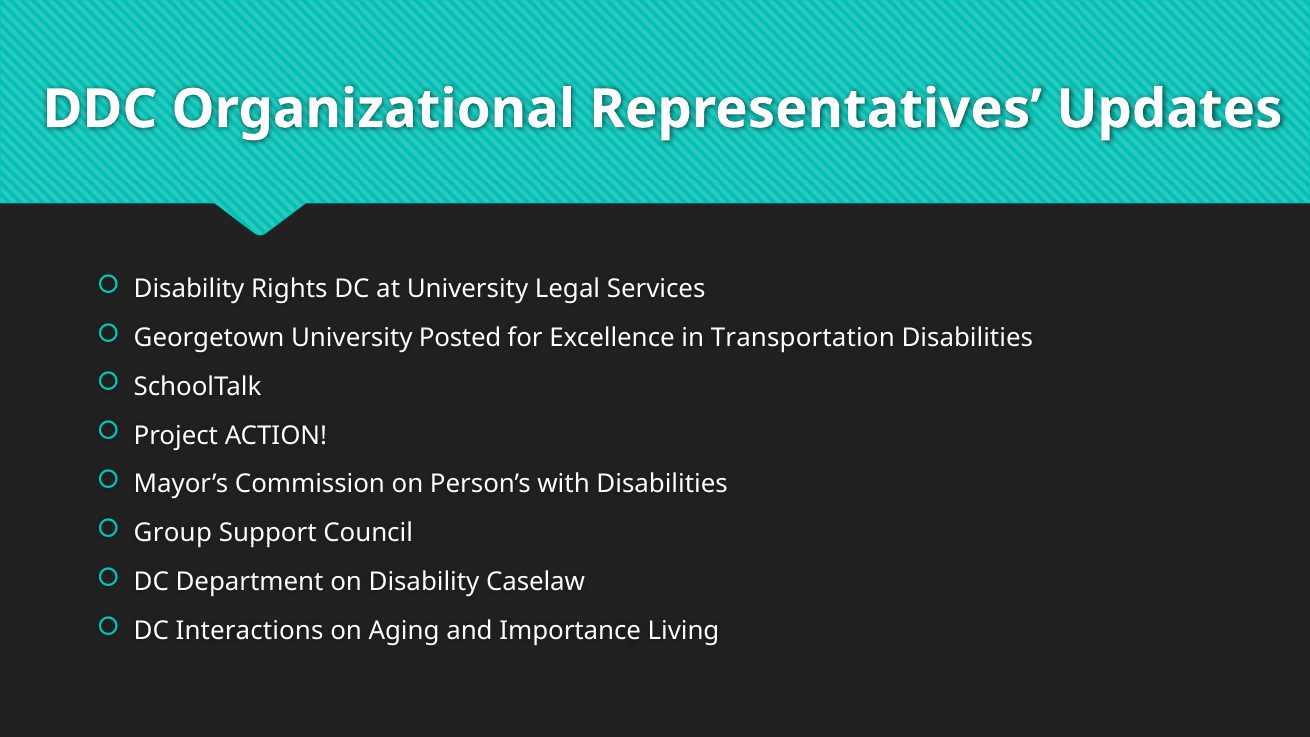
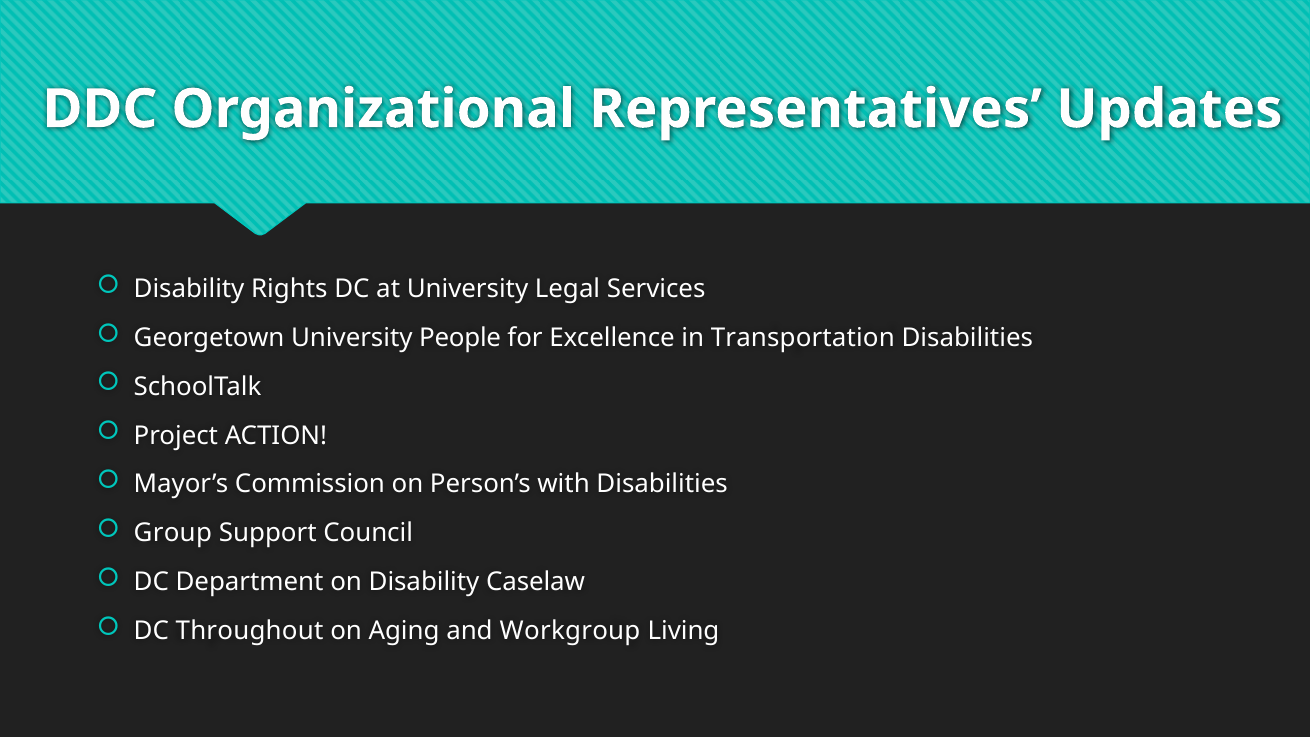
Posted: Posted -> People
Interactions: Interactions -> Throughout
Importance: Importance -> Workgroup
